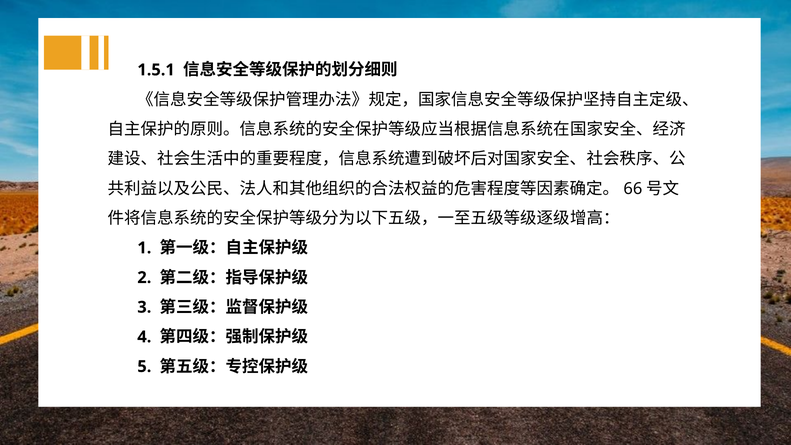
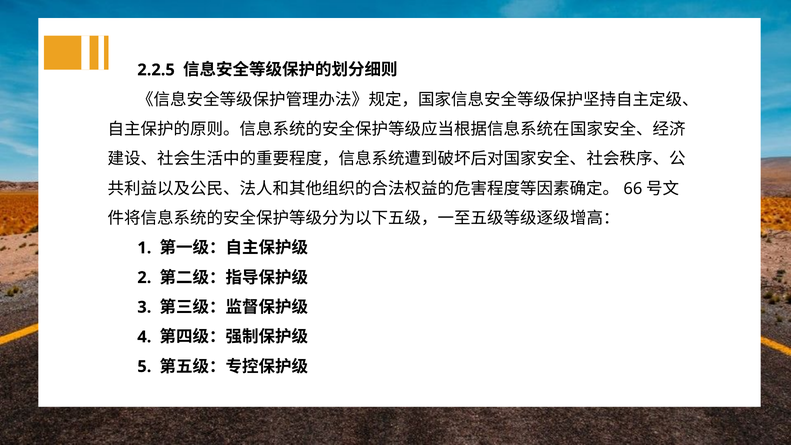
1.5.1: 1.5.1 -> 2.2.5
